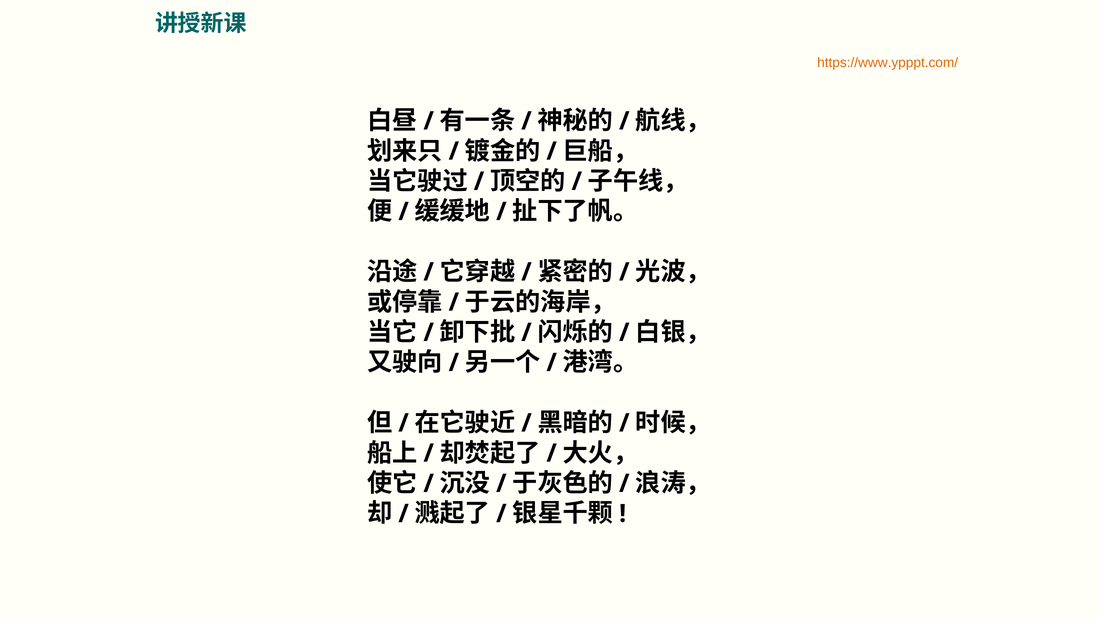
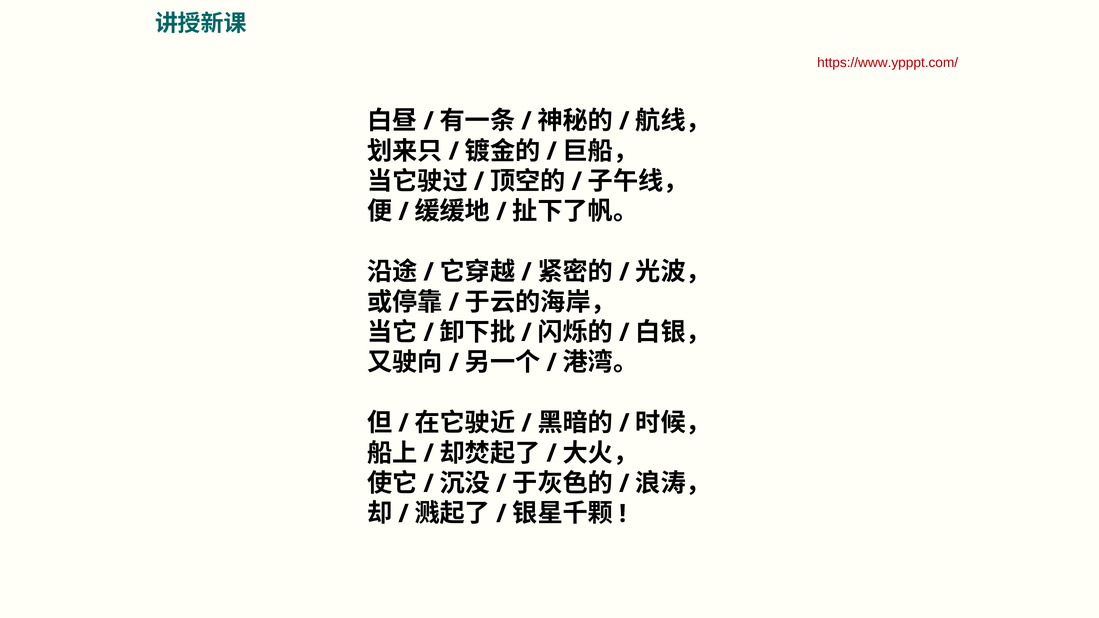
https://www.ypppt.com/ colour: orange -> red
